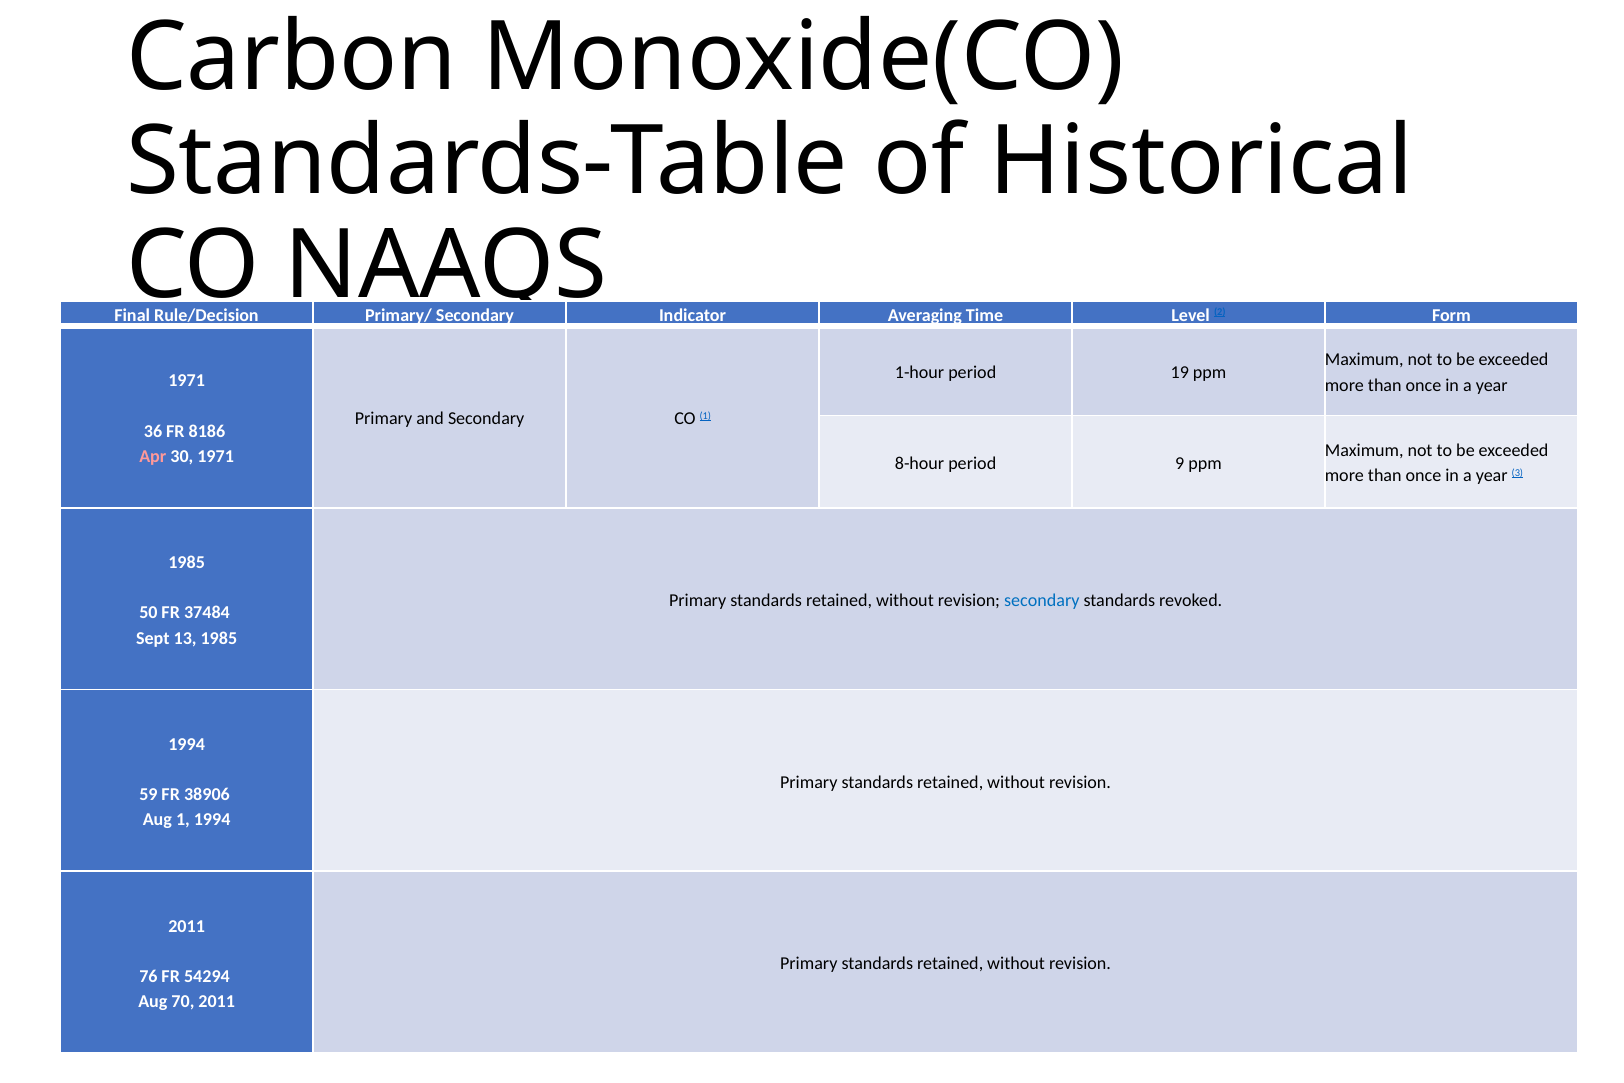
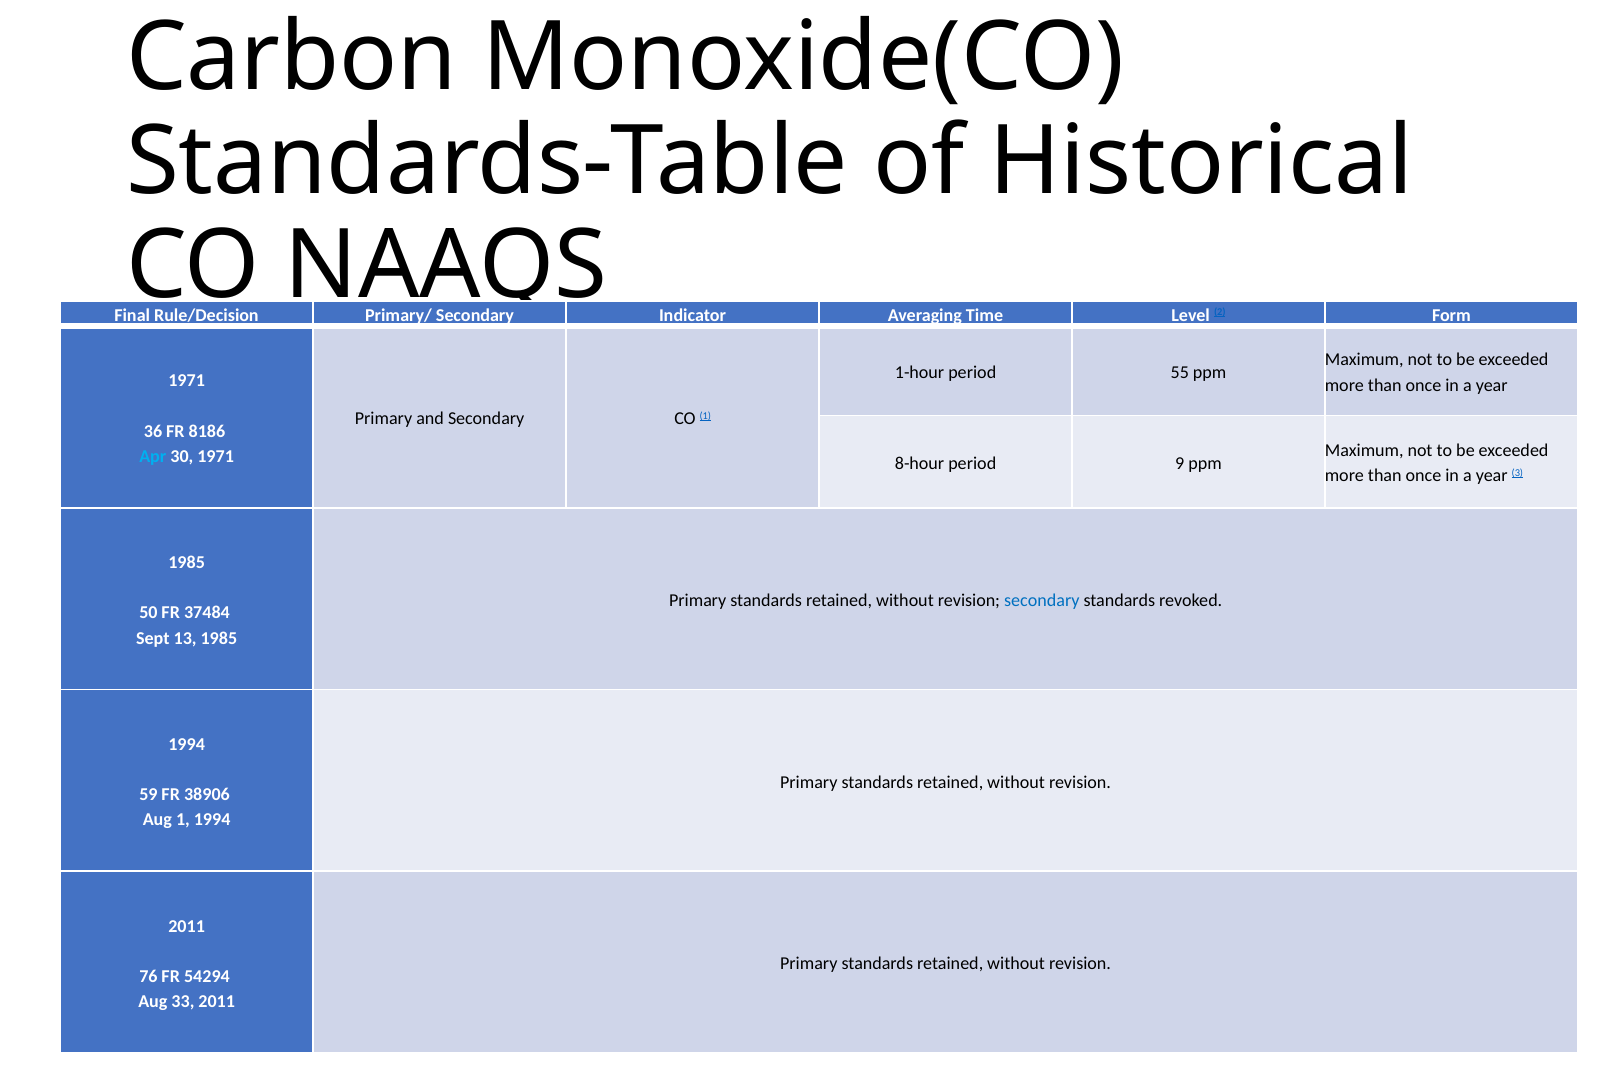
19: 19 -> 55
Apr colour: pink -> light blue
70: 70 -> 33
